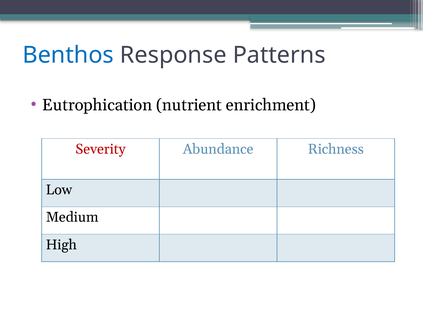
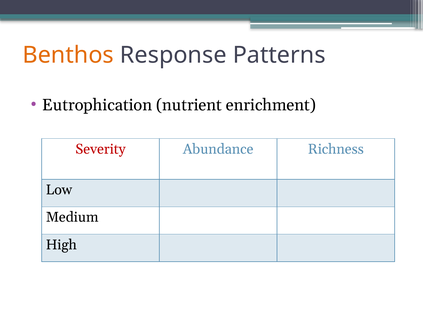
Benthos colour: blue -> orange
